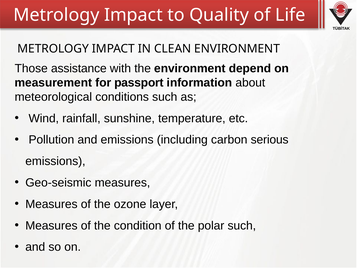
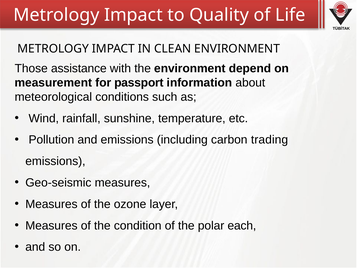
serious: serious -> trading
polar such: such -> each
